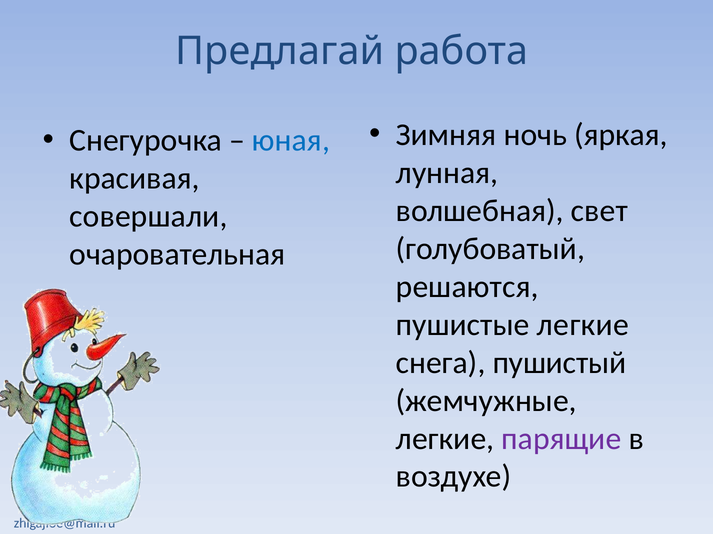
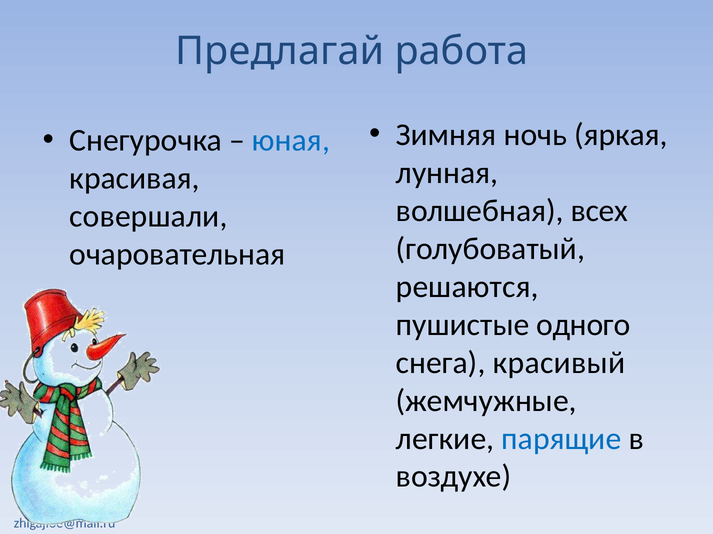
свет: свет -> всех
пушистые легкие: легкие -> одного
пушистый: пушистый -> красивый
парящие colour: purple -> blue
